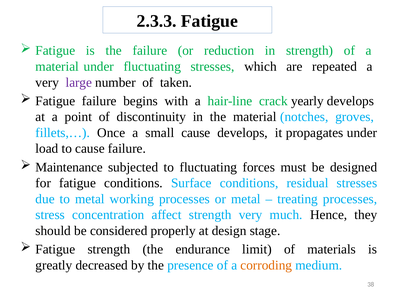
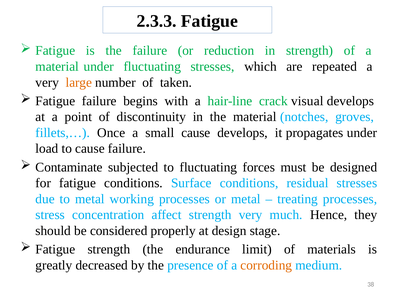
large colour: purple -> orange
yearly: yearly -> visual
Maintenance: Maintenance -> Contaminate
